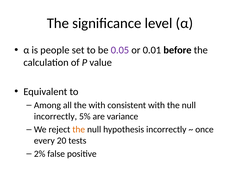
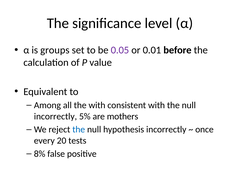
people: people -> groups
variance: variance -> mothers
the at (79, 130) colour: orange -> blue
2%: 2% -> 8%
